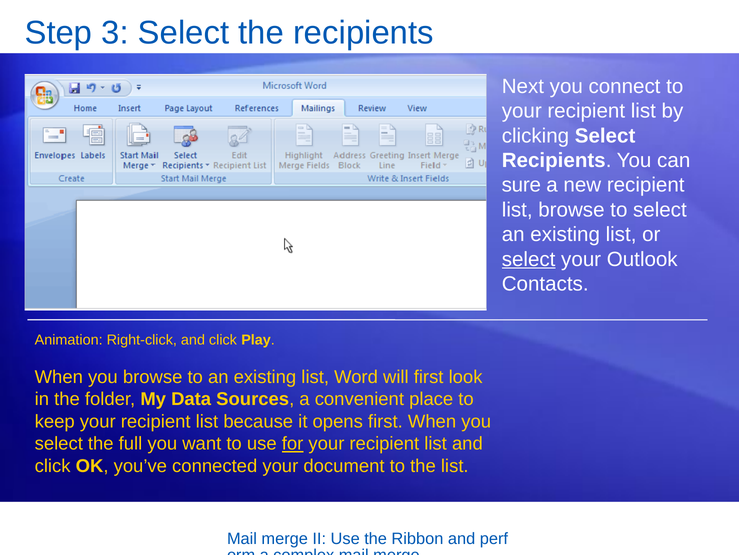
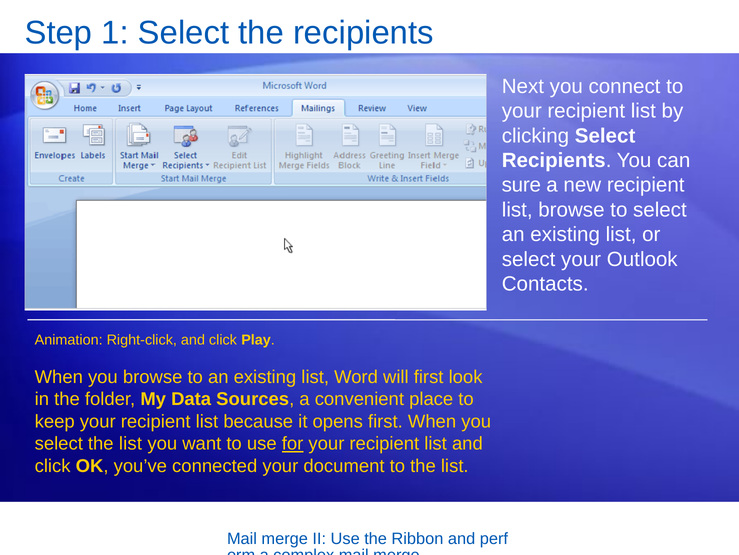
3: 3 -> 1
select at (529, 259) underline: present -> none
select the full: full -> list
